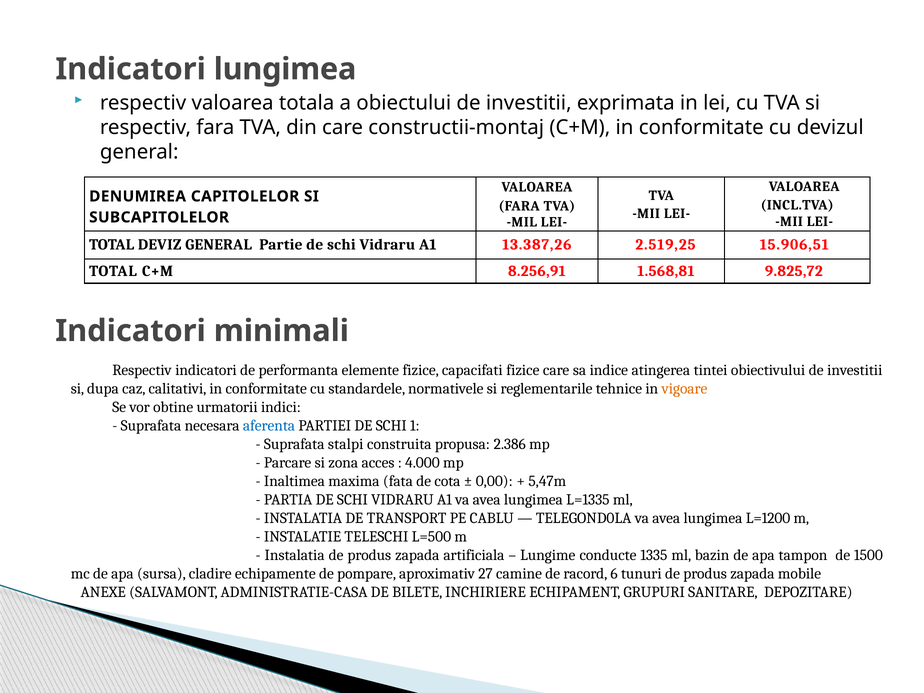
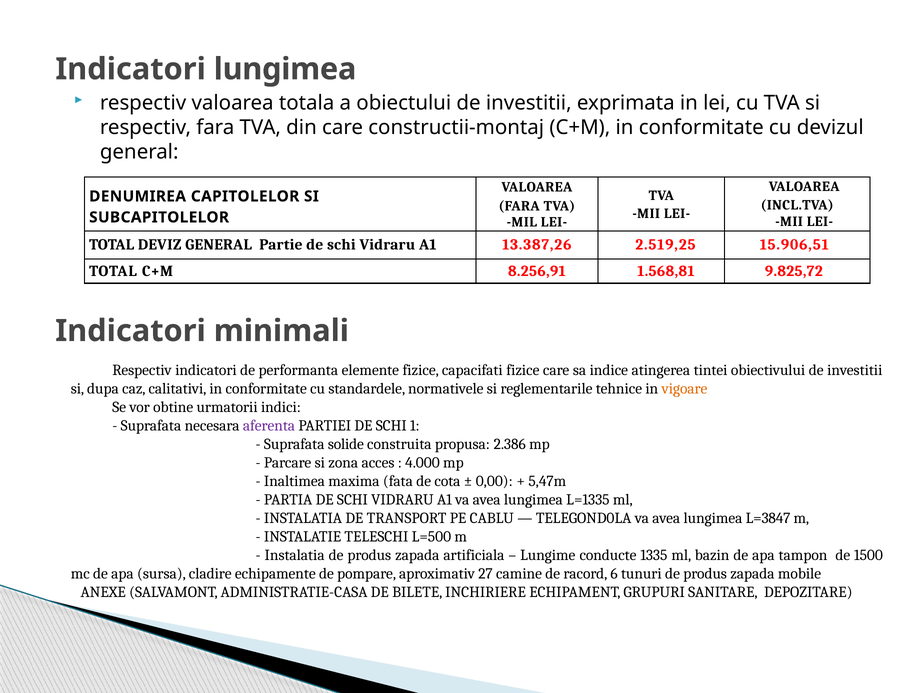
aferenta colour: blue -> purple
stalpi: stalpi -> solide
L=1200: L=1200 -> L=3847
